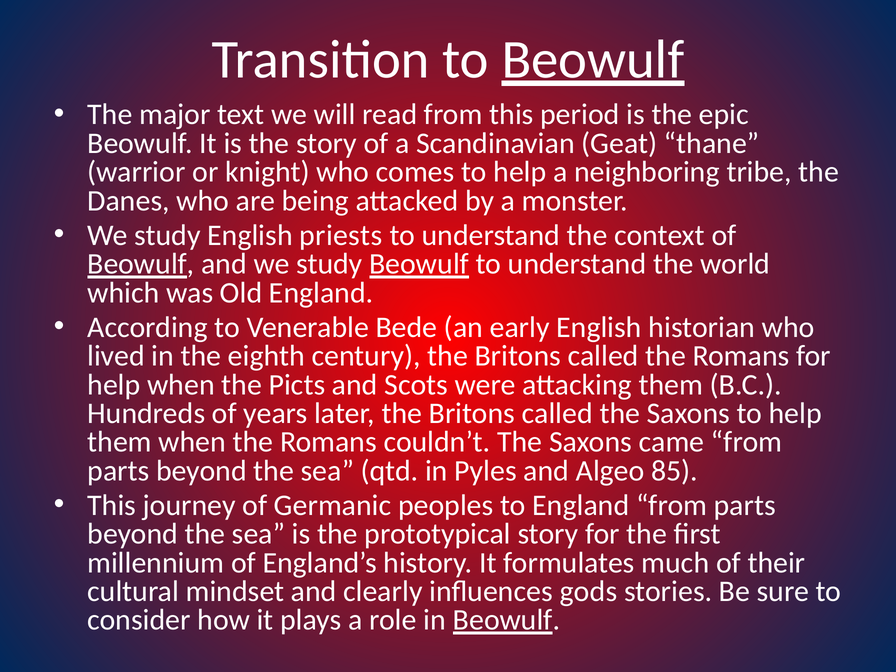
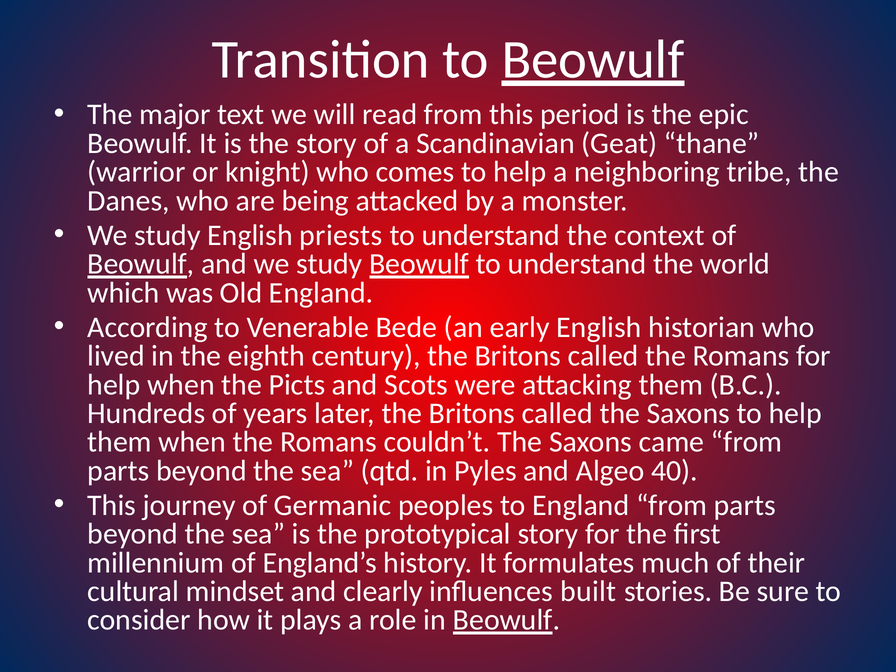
85: 85 -> 40
gods: gods -> built
